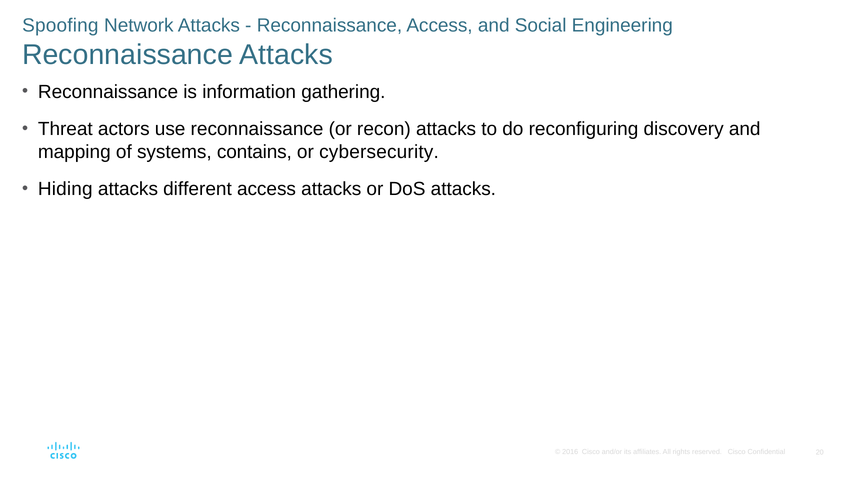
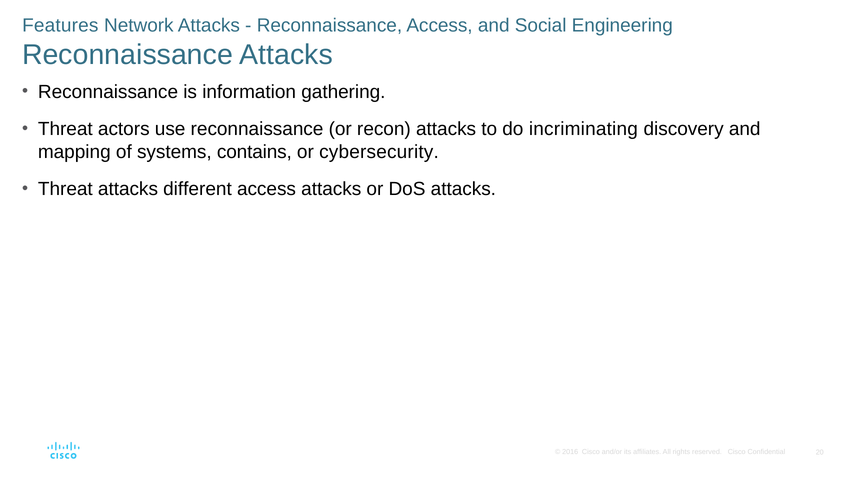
Spoofing: Spoofing -> Features
reconfiguring: reconfiguring -> incriminating
Hiding at (65, 189): Hiding -> Threat
